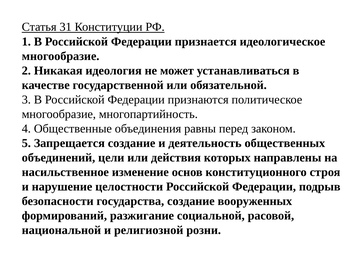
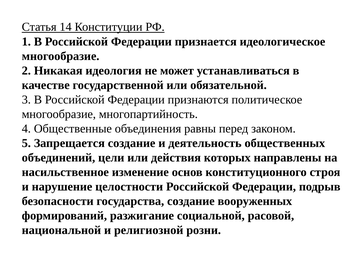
31: 31 -> 14
